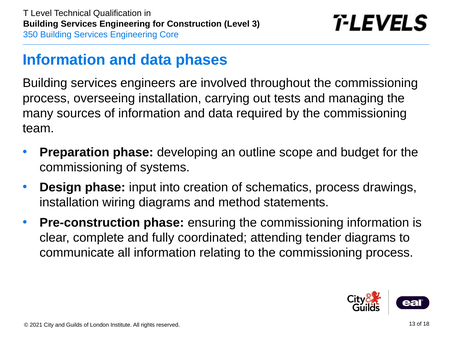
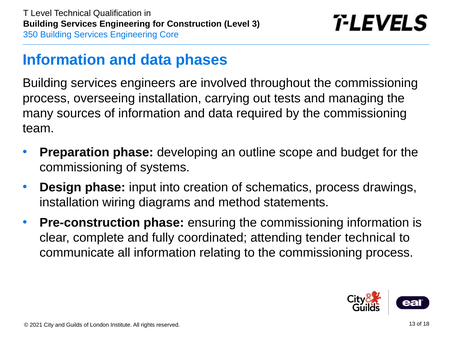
tender diagrams: diagrams -> technical
